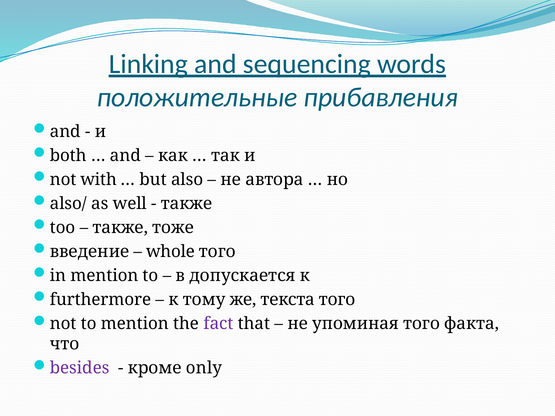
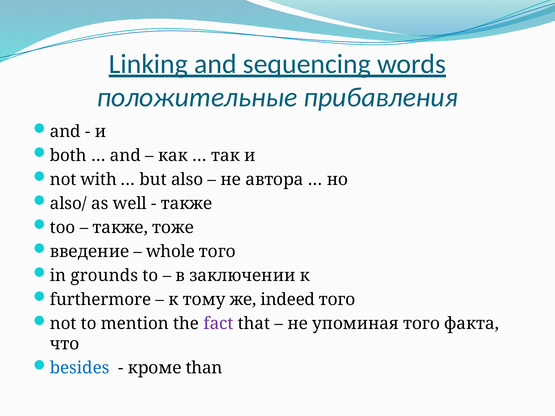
in mention: mention -> grounds
допускается: допускается -> заключении
текста: текста -> indeed
besides colour: purple -> blue
only: only -> than
